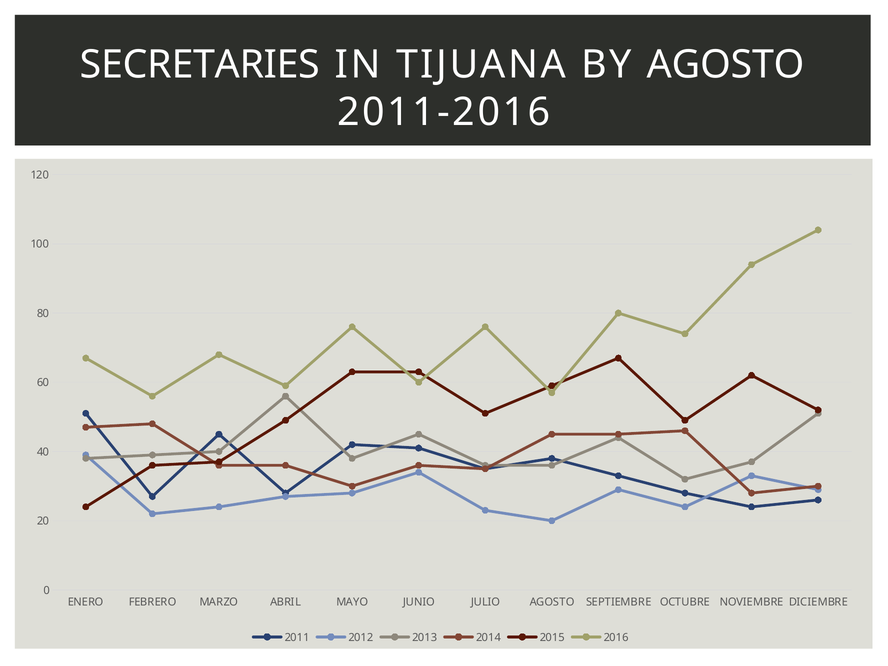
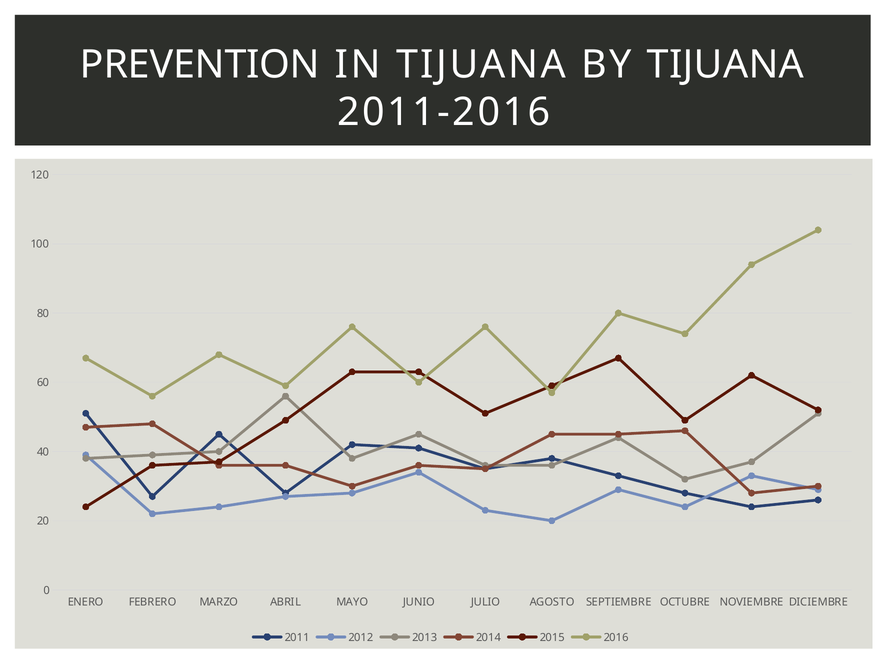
SECRETARIES: SECRETARIES -> PREVENTION
BY AGOSTO: AGOSTO -> TIJUANA
